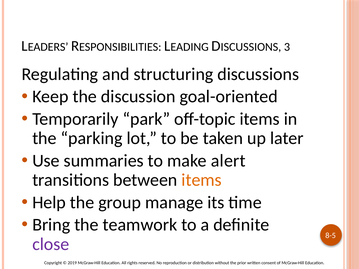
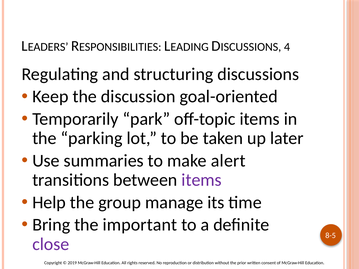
3: 3 -> 4
items at (202, 180) colour: orange -> purple
teamwork: teamwork -> important
